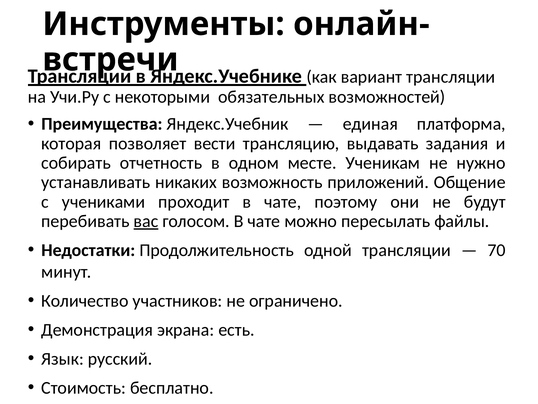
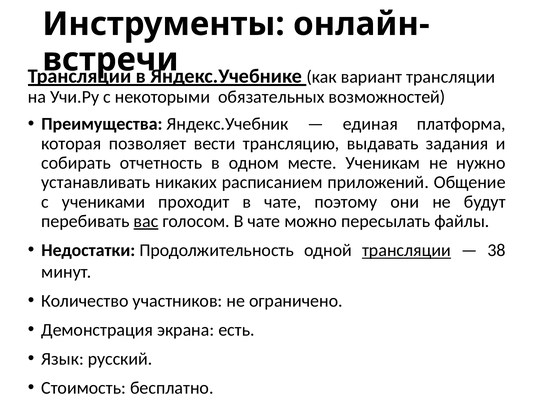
возможность: возможность -> расписанием
трансляции at (406, 250) underline: none -> present
70: 70 -> 38
